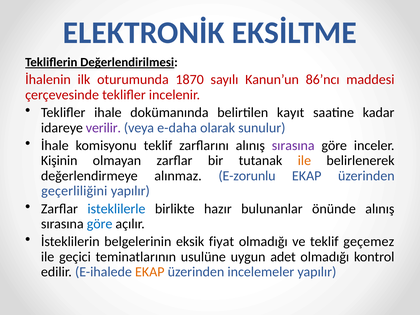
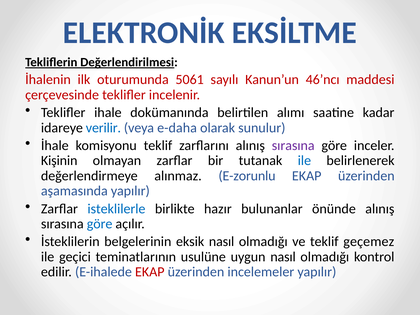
1870: 1870 -> 5061
86’ncı: 86’ncı -> 46’ncı
kayıt: kayıt -> alımı
verilir colour: purple -> blue
ile at (304, 161) colour: orange -> blue
geçerliliğini: geçerliliğini -> aşamasında
eksik fiyat: fiyat -> nasıl
uygun adet: adet -> nasıl
EKAP at (150, 272) colour: orange -> red
